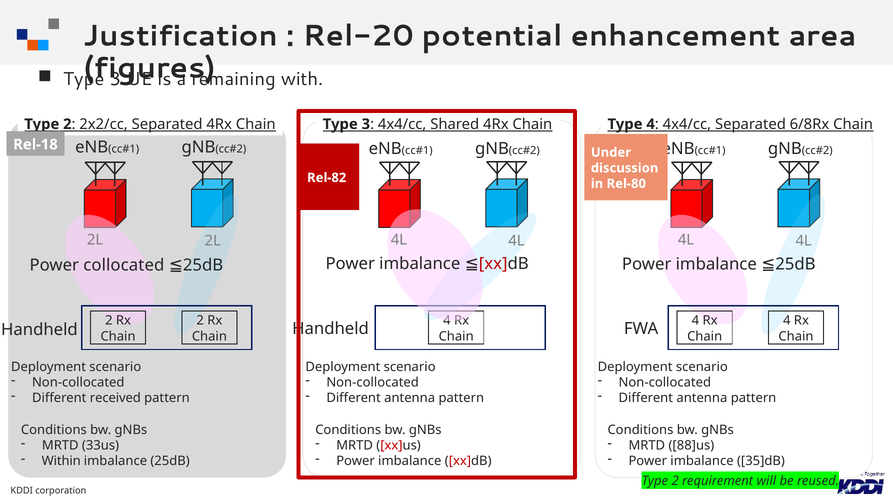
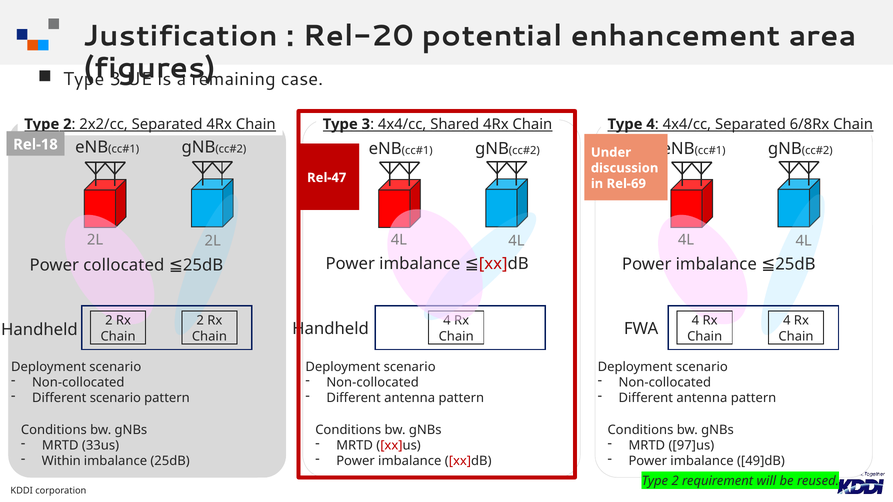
with: with -> case
Rel-82: Rel-82 -> Rel-47
Rel-80: Rel-80 -> Rel-69
Different received: received -> scenario
88]us: 88]us -> 97]us
35]dB: 35]dB -> 49]dB
